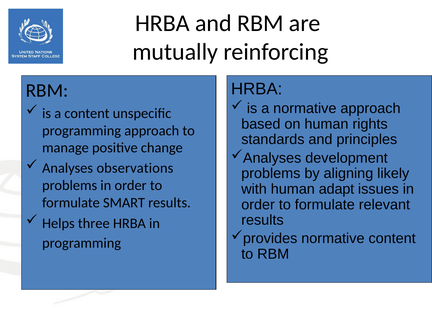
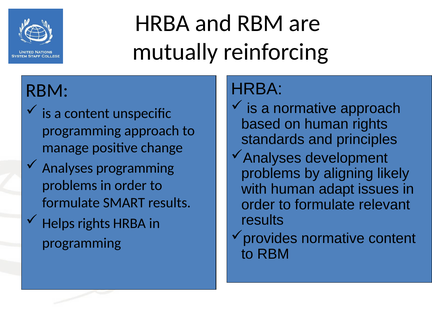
Analyses observations: observations -> programming
Helps three: three -> rights
